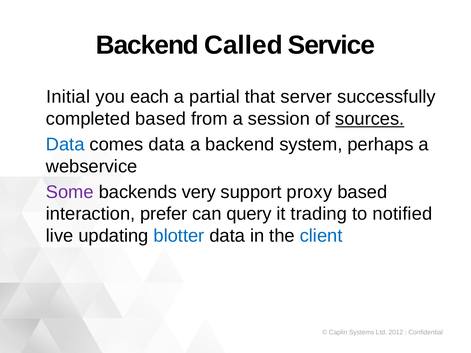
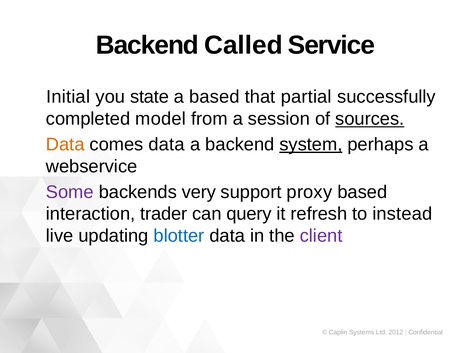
each: each -> state
a partial: partial -> based
server: server -> partial
completed based: based -> model
Data at (65, 145) colour: blue -> orange
system underline: none -> present
prefer: prefer -> trader
trading: trading -> refresh
notified: notified -> instead
client colour: blue -> purple
